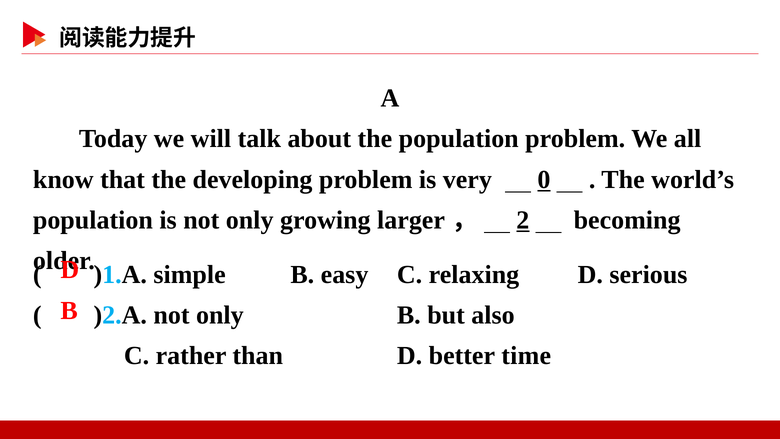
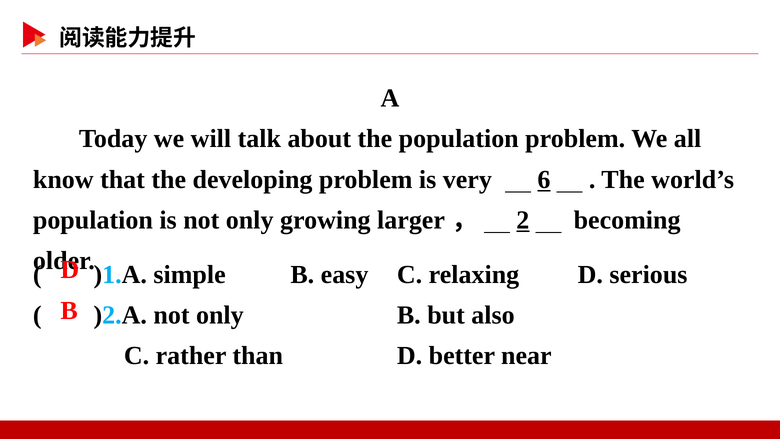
0: 0 -> 6
time: time -> near
